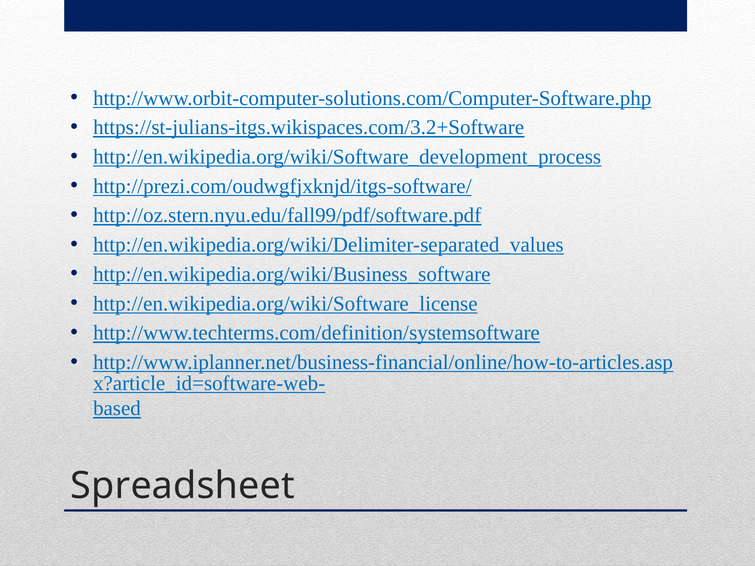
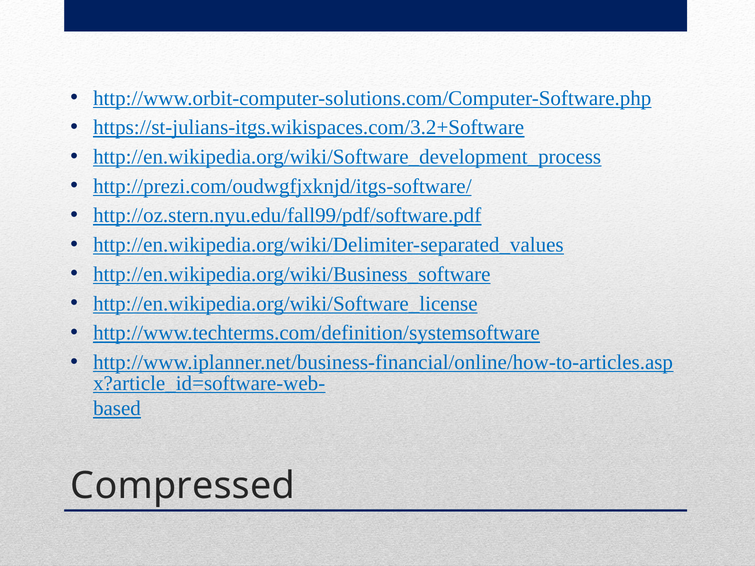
Spreadsheet: Spreadsheet -> Compressed
